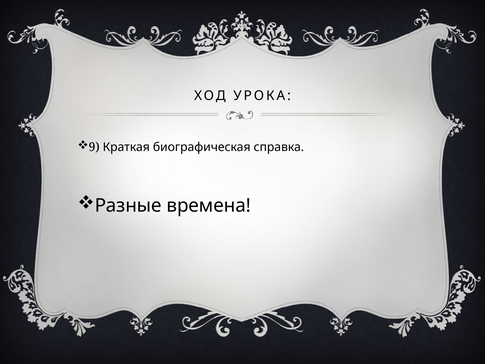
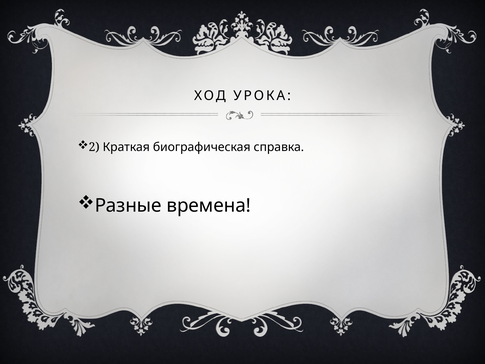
9: 9 -> 2
